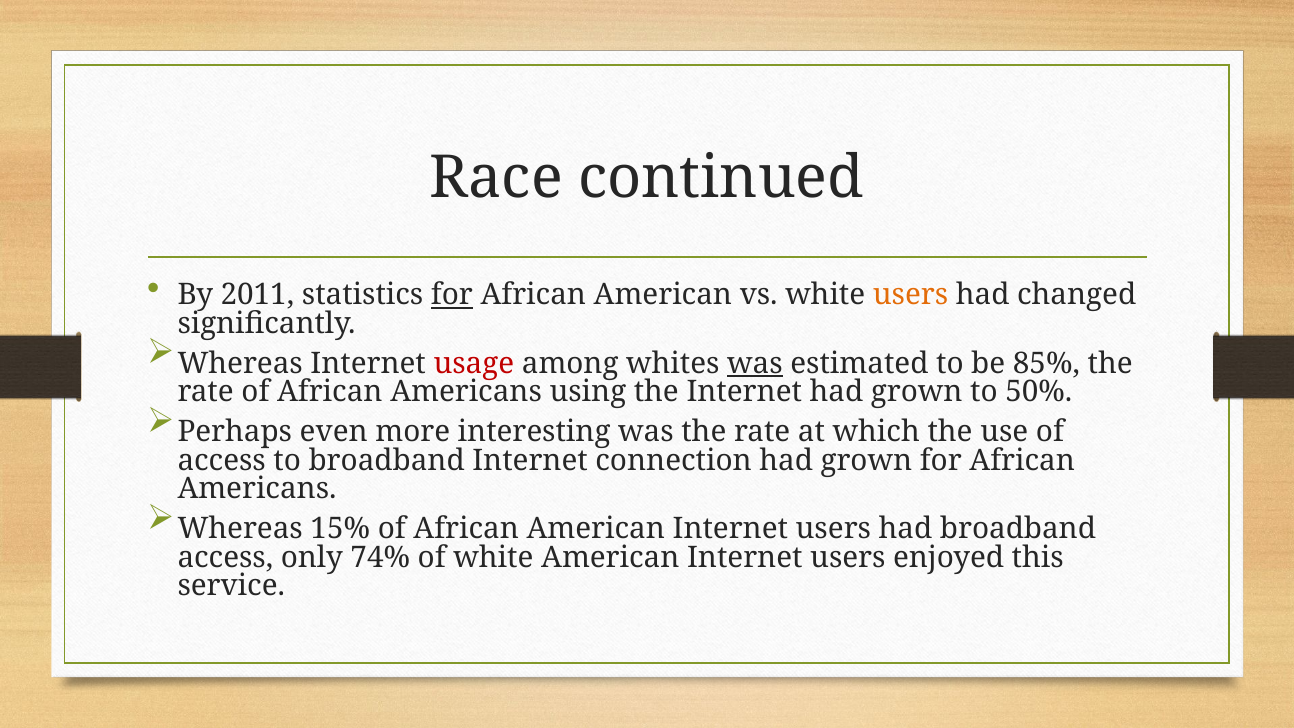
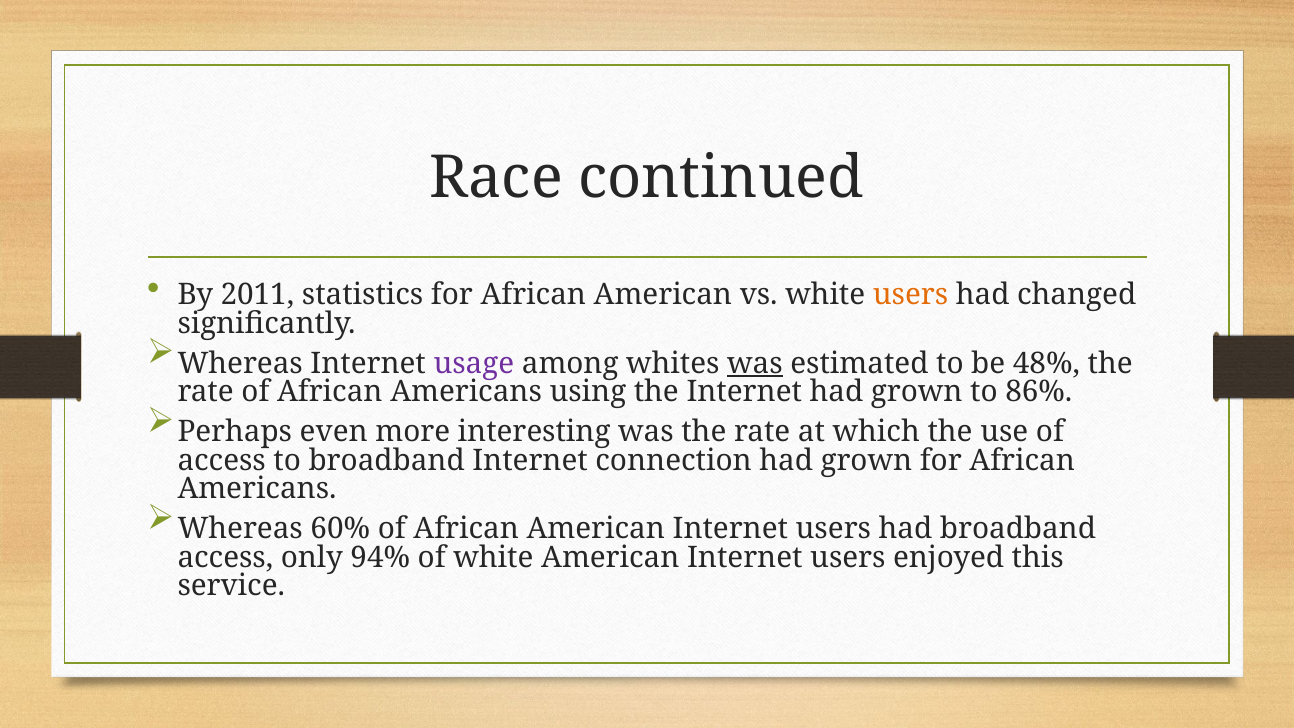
for at (452, 295) underline: present -> none
usage colour: red -> purple
85%: 85% -> 48%
50%: 50% -> 86%
15%: 15% -> 60%
74%: 74% -> 94%
